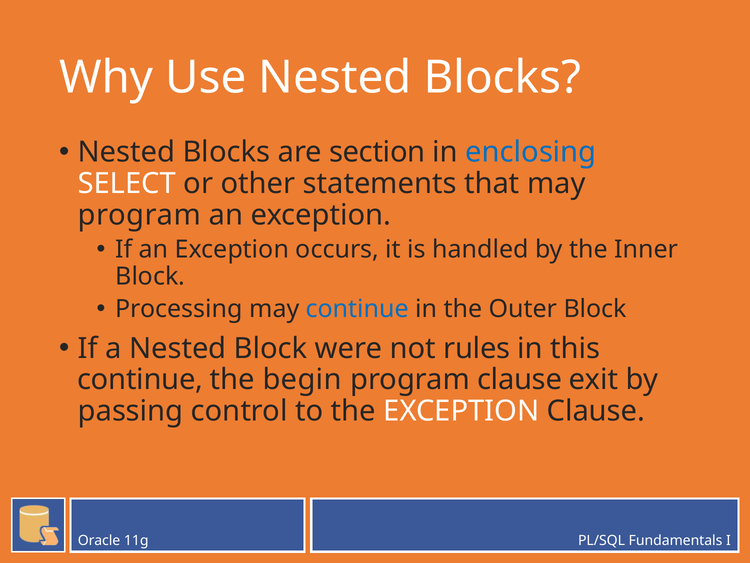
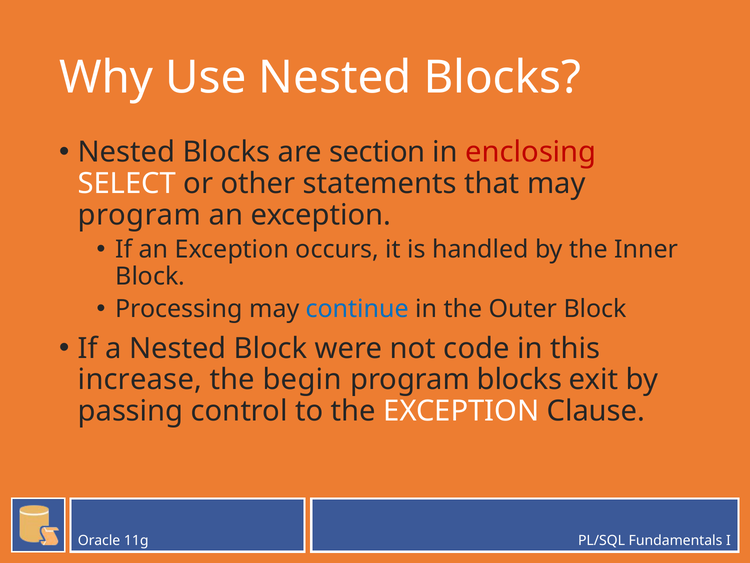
enclosing colour: blue -> red
rules: rules -> code
continue at (140, 380): continue -> increase
program clause: clause -> blocks
